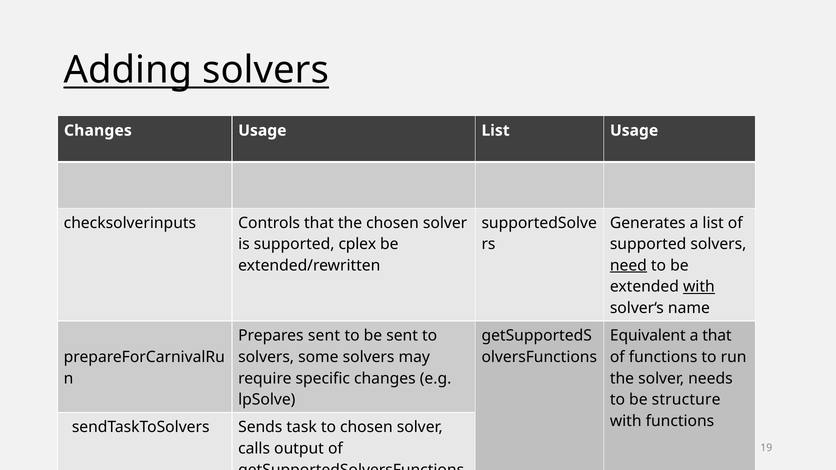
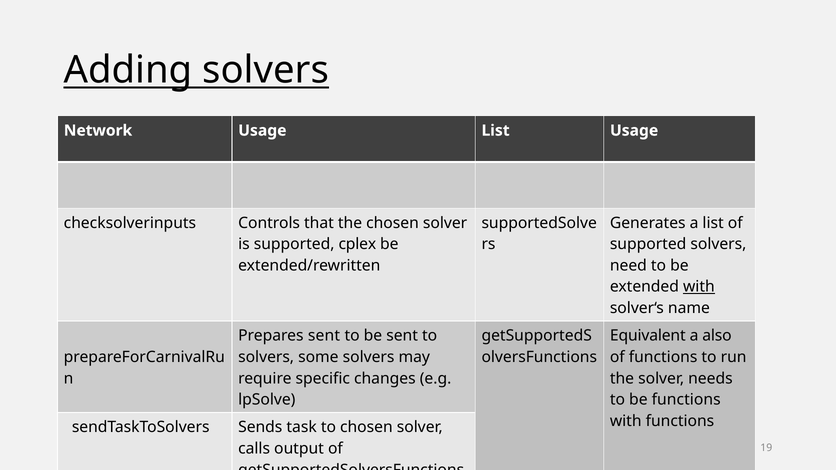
Changes at (98, 131): Changes -> Network
need underline: present -> none
a that: that -> also
be structure: structure -> functions
